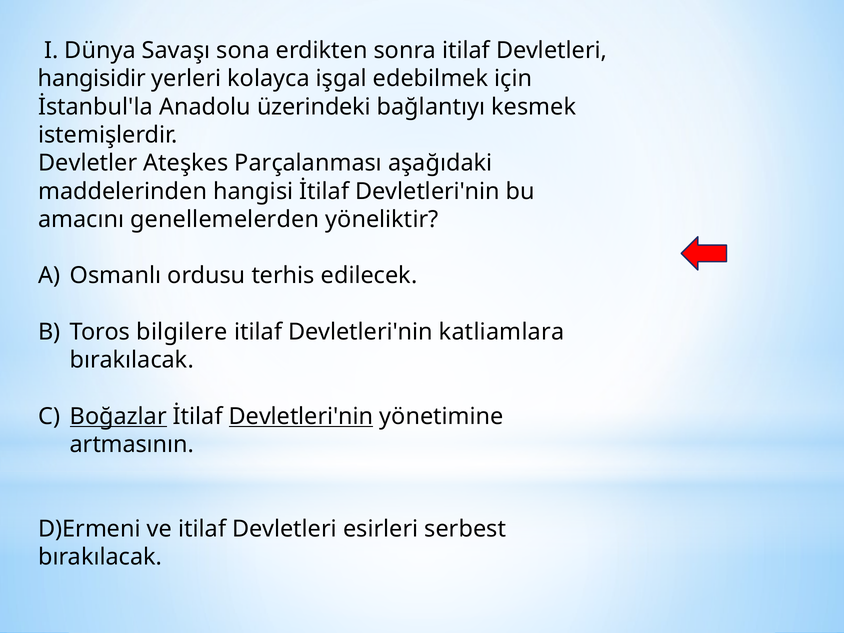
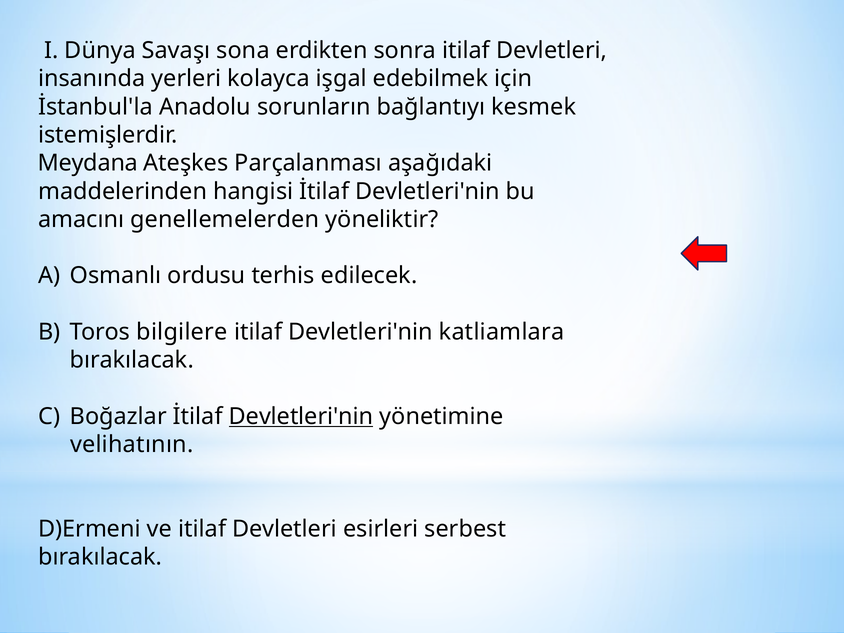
hangisidir: hangisidir -> insanında
üzerindeki: üzerindeki -> sorunların
Devletler: Devletler -> Meydana
Boğazlar underline: present -> none
artmasının: artmasının -> velihatının
